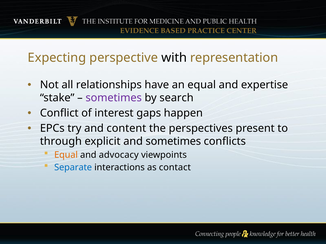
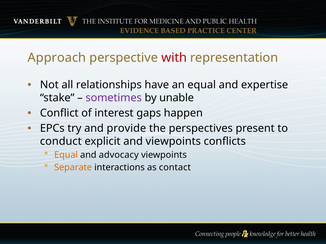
Expecting: Expecting -> Approach
with colour: black -> red
search: search -> unable
content: content -> provide
through: through -> conduct
and sometimes: sometimes -> viewpoints
Separate colour: blue -> orange
